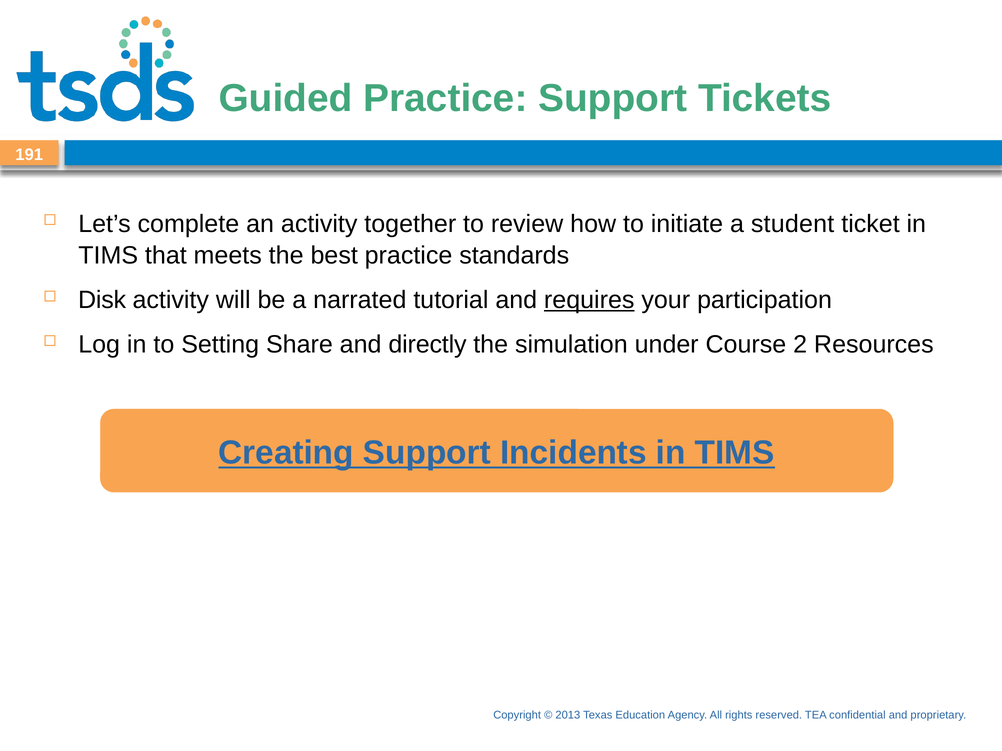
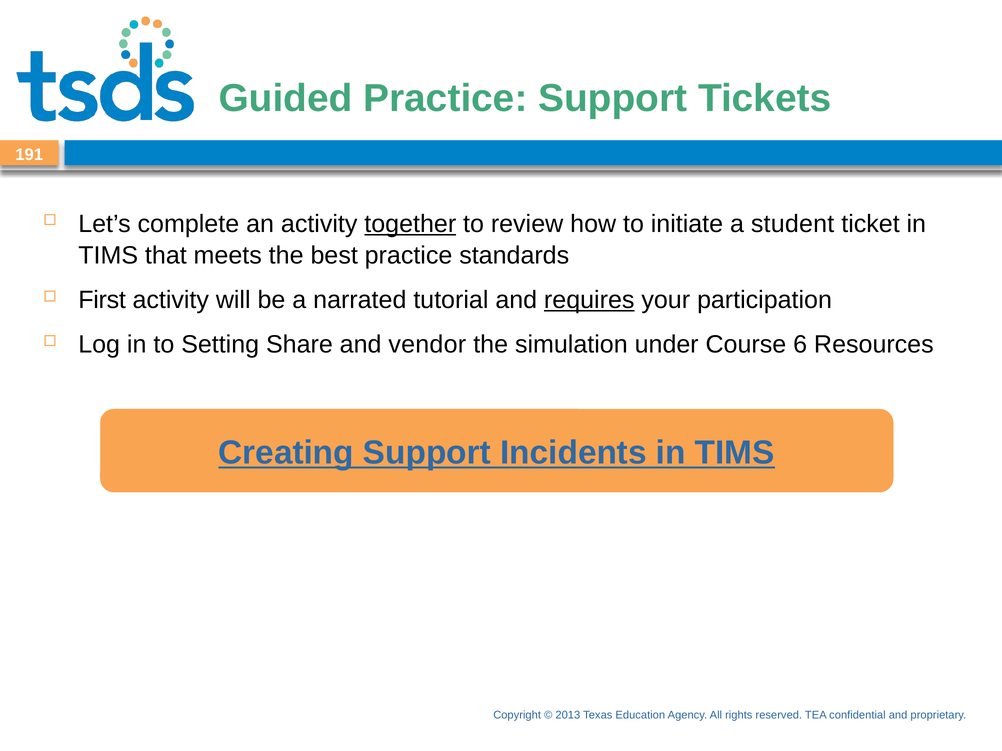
together underline: none -> present
Disk: Disk -> First
directly: directly -> vendor
2: 2 -> 6
